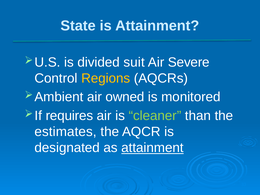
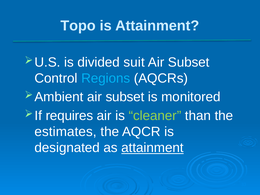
State: State -> Topo
Severe at (189, 62): Severe -> Subset
Regions colour: yellow -> light blue
owned at (125, 97): owned -> subset
